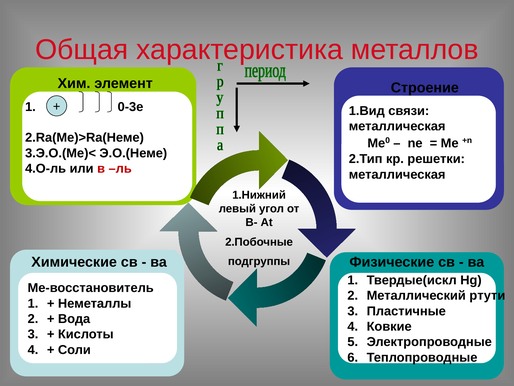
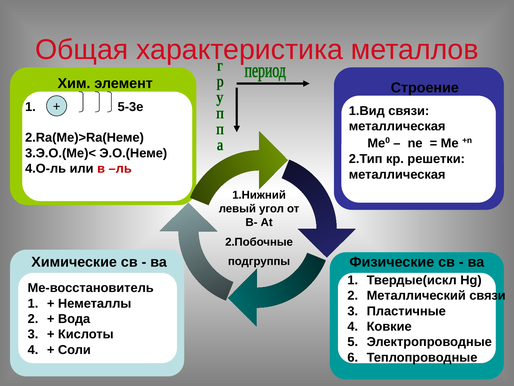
0-3е: 0-3е -> 5-3е
ртути at (487, 295): ртути -> связи
